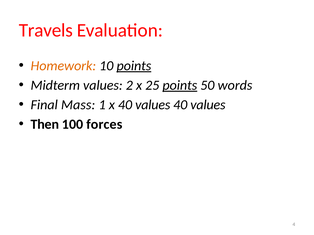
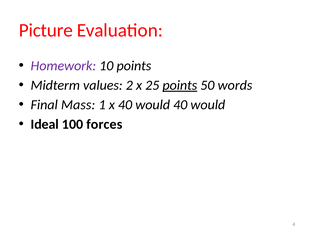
Travels: Travels -> Picture
Homework colour: orange -> purple
points at (134, 66) underline: present -> none
x 40 values: values -> would
values at (208, 105): values -> would
Then: Then -> Ideal
